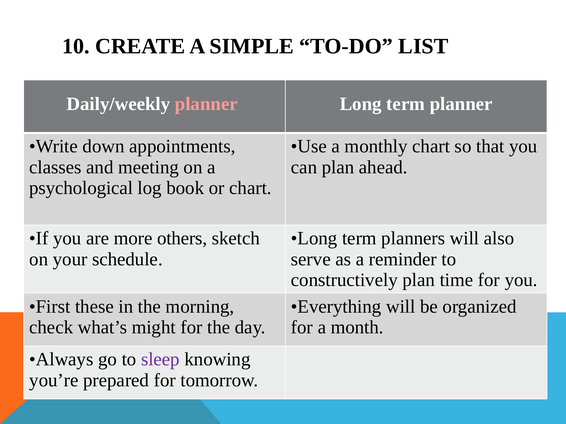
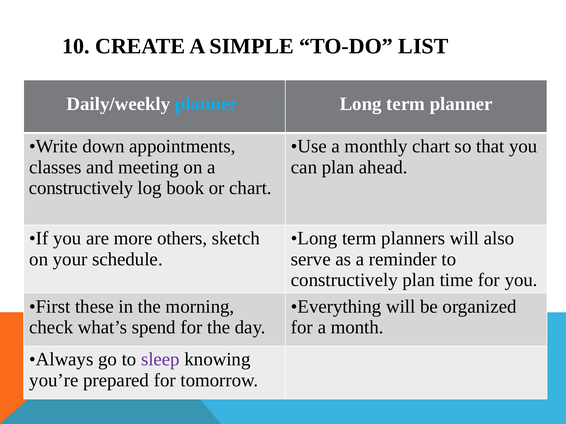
planner at (206, 104) colour: pink -> light blue
psychological at (81, 188): psychological -> constructively
might: might -> spend
